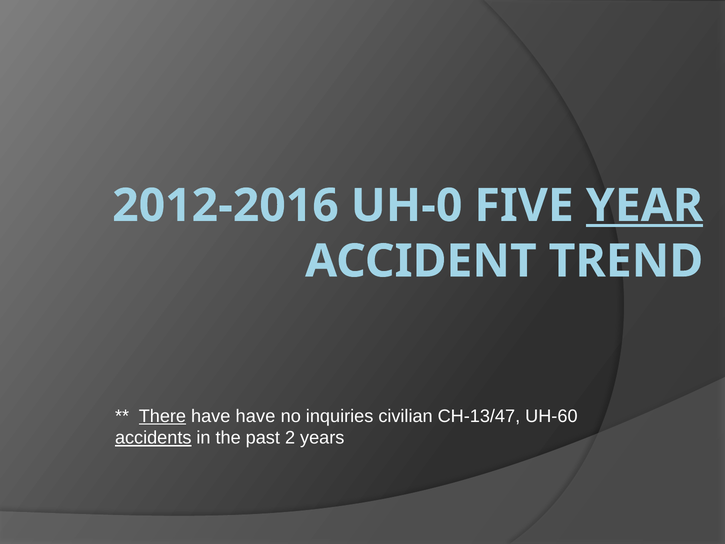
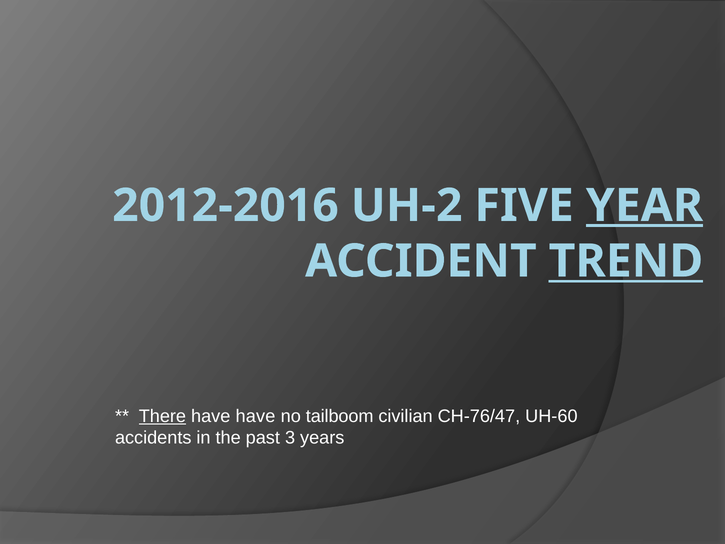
UH-0: UH-0 -> UH-2
TREND underline: none -> present
inquiries: inquiries -> tailboom
CH-13/47: CH-13/47 -> CH-76/47
accidents underline: present -> none
2: 2 -> 3
